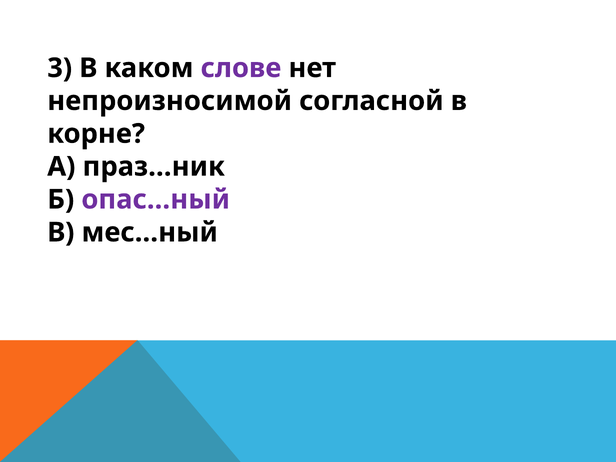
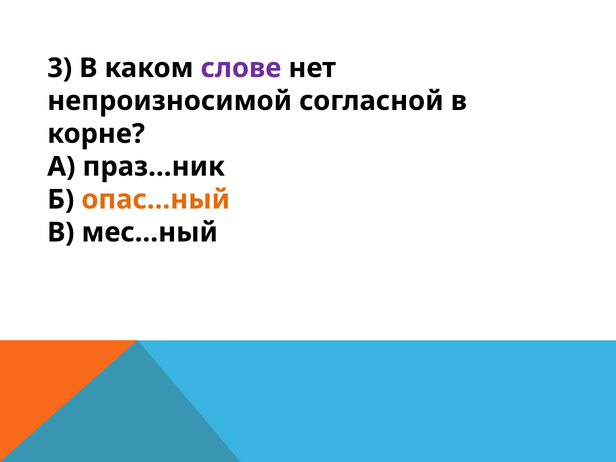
опас…ный colour: purple -> orange
